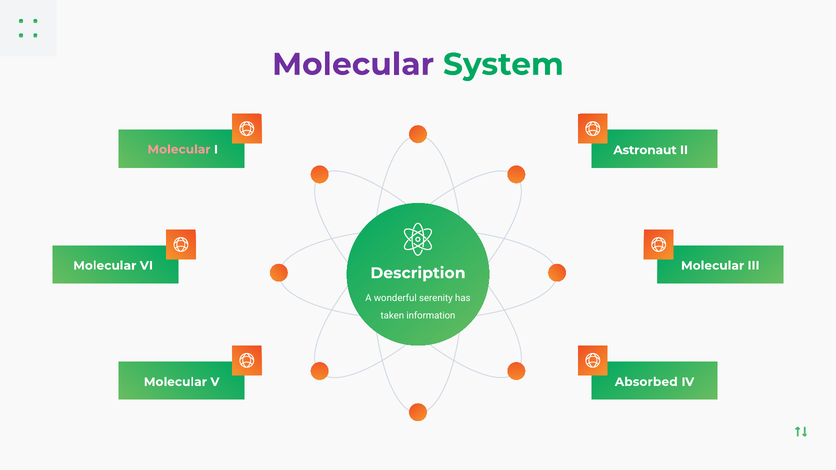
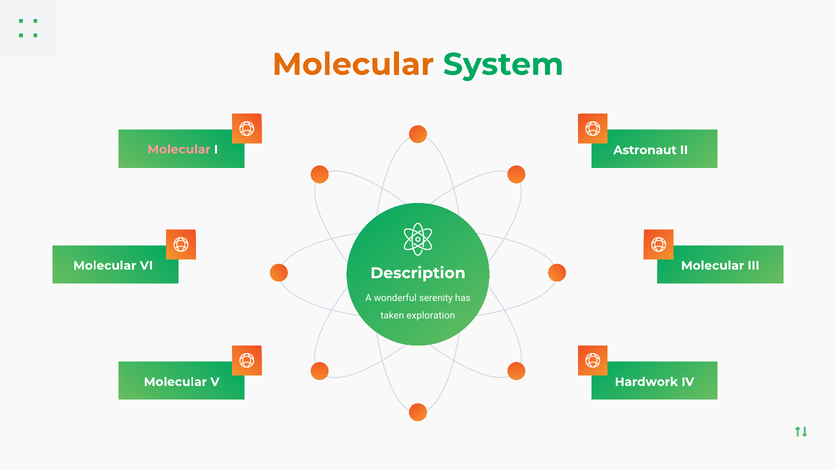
Molecular at (353, 64) colour: purple -> orange
information: information -> exploration
Absorbed: Absorbed -> Hardwork
